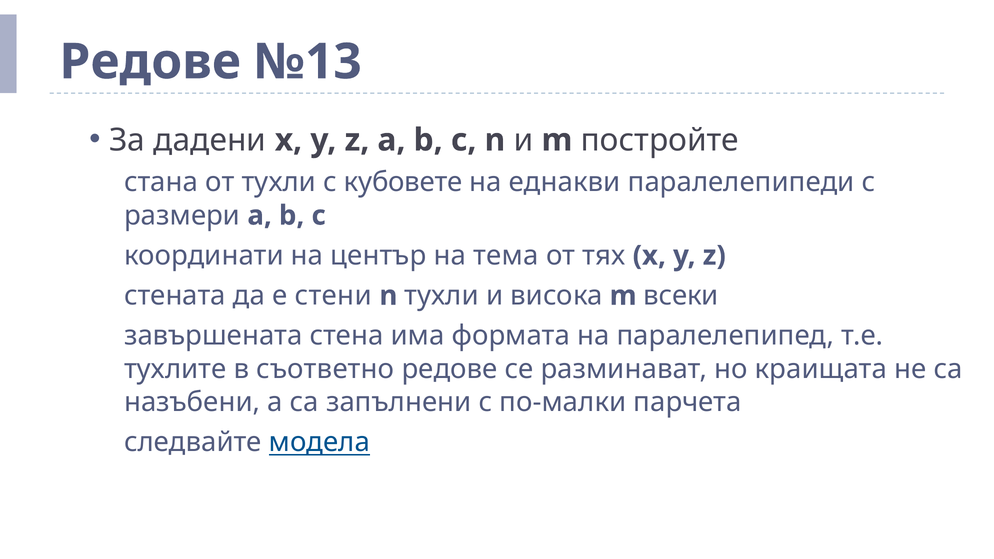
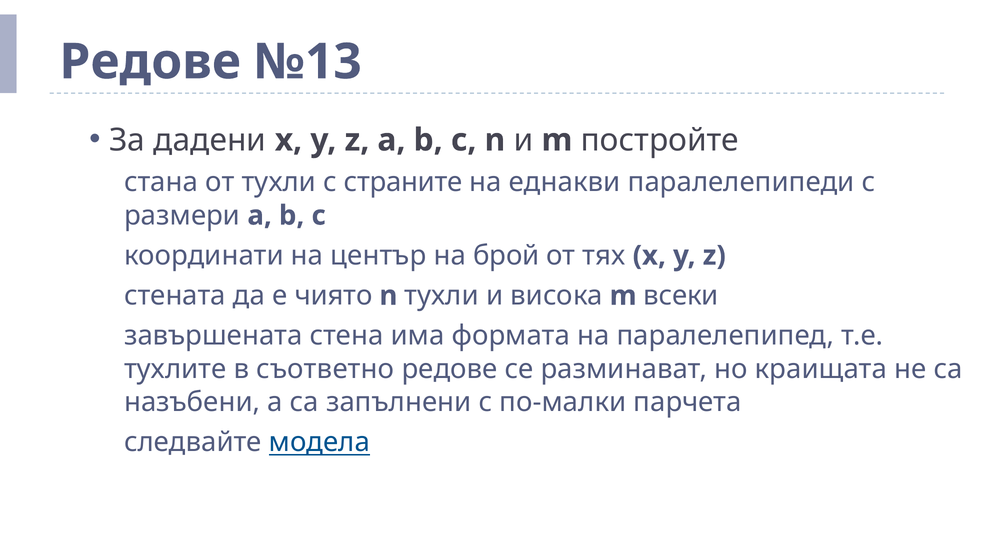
кубовете: кубовете -> страните
тема: тема -> брой
стени: стени -> чиято
